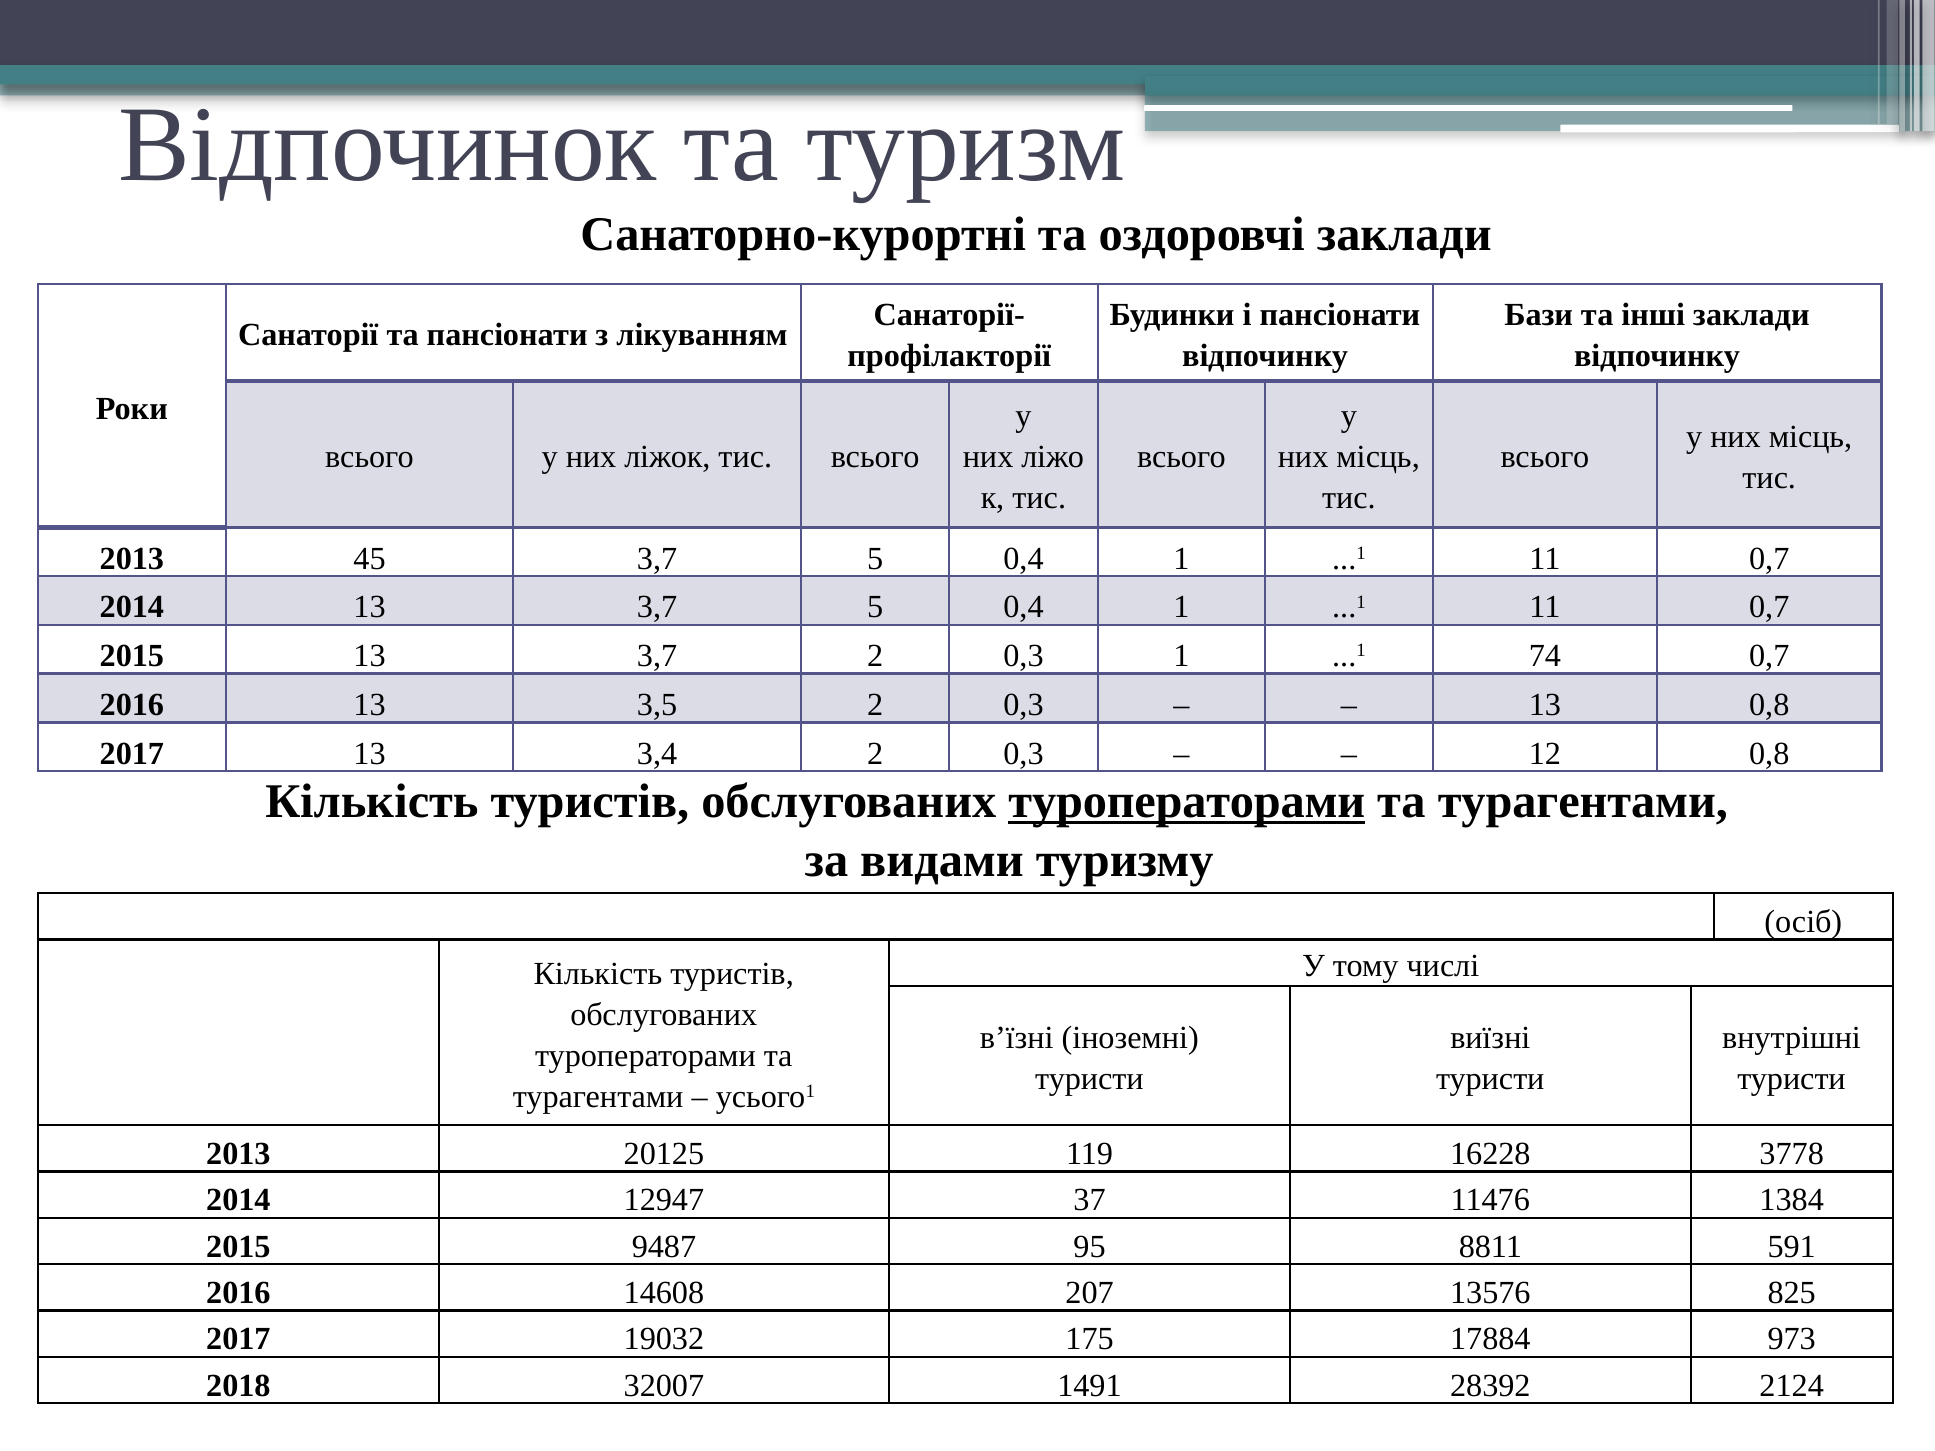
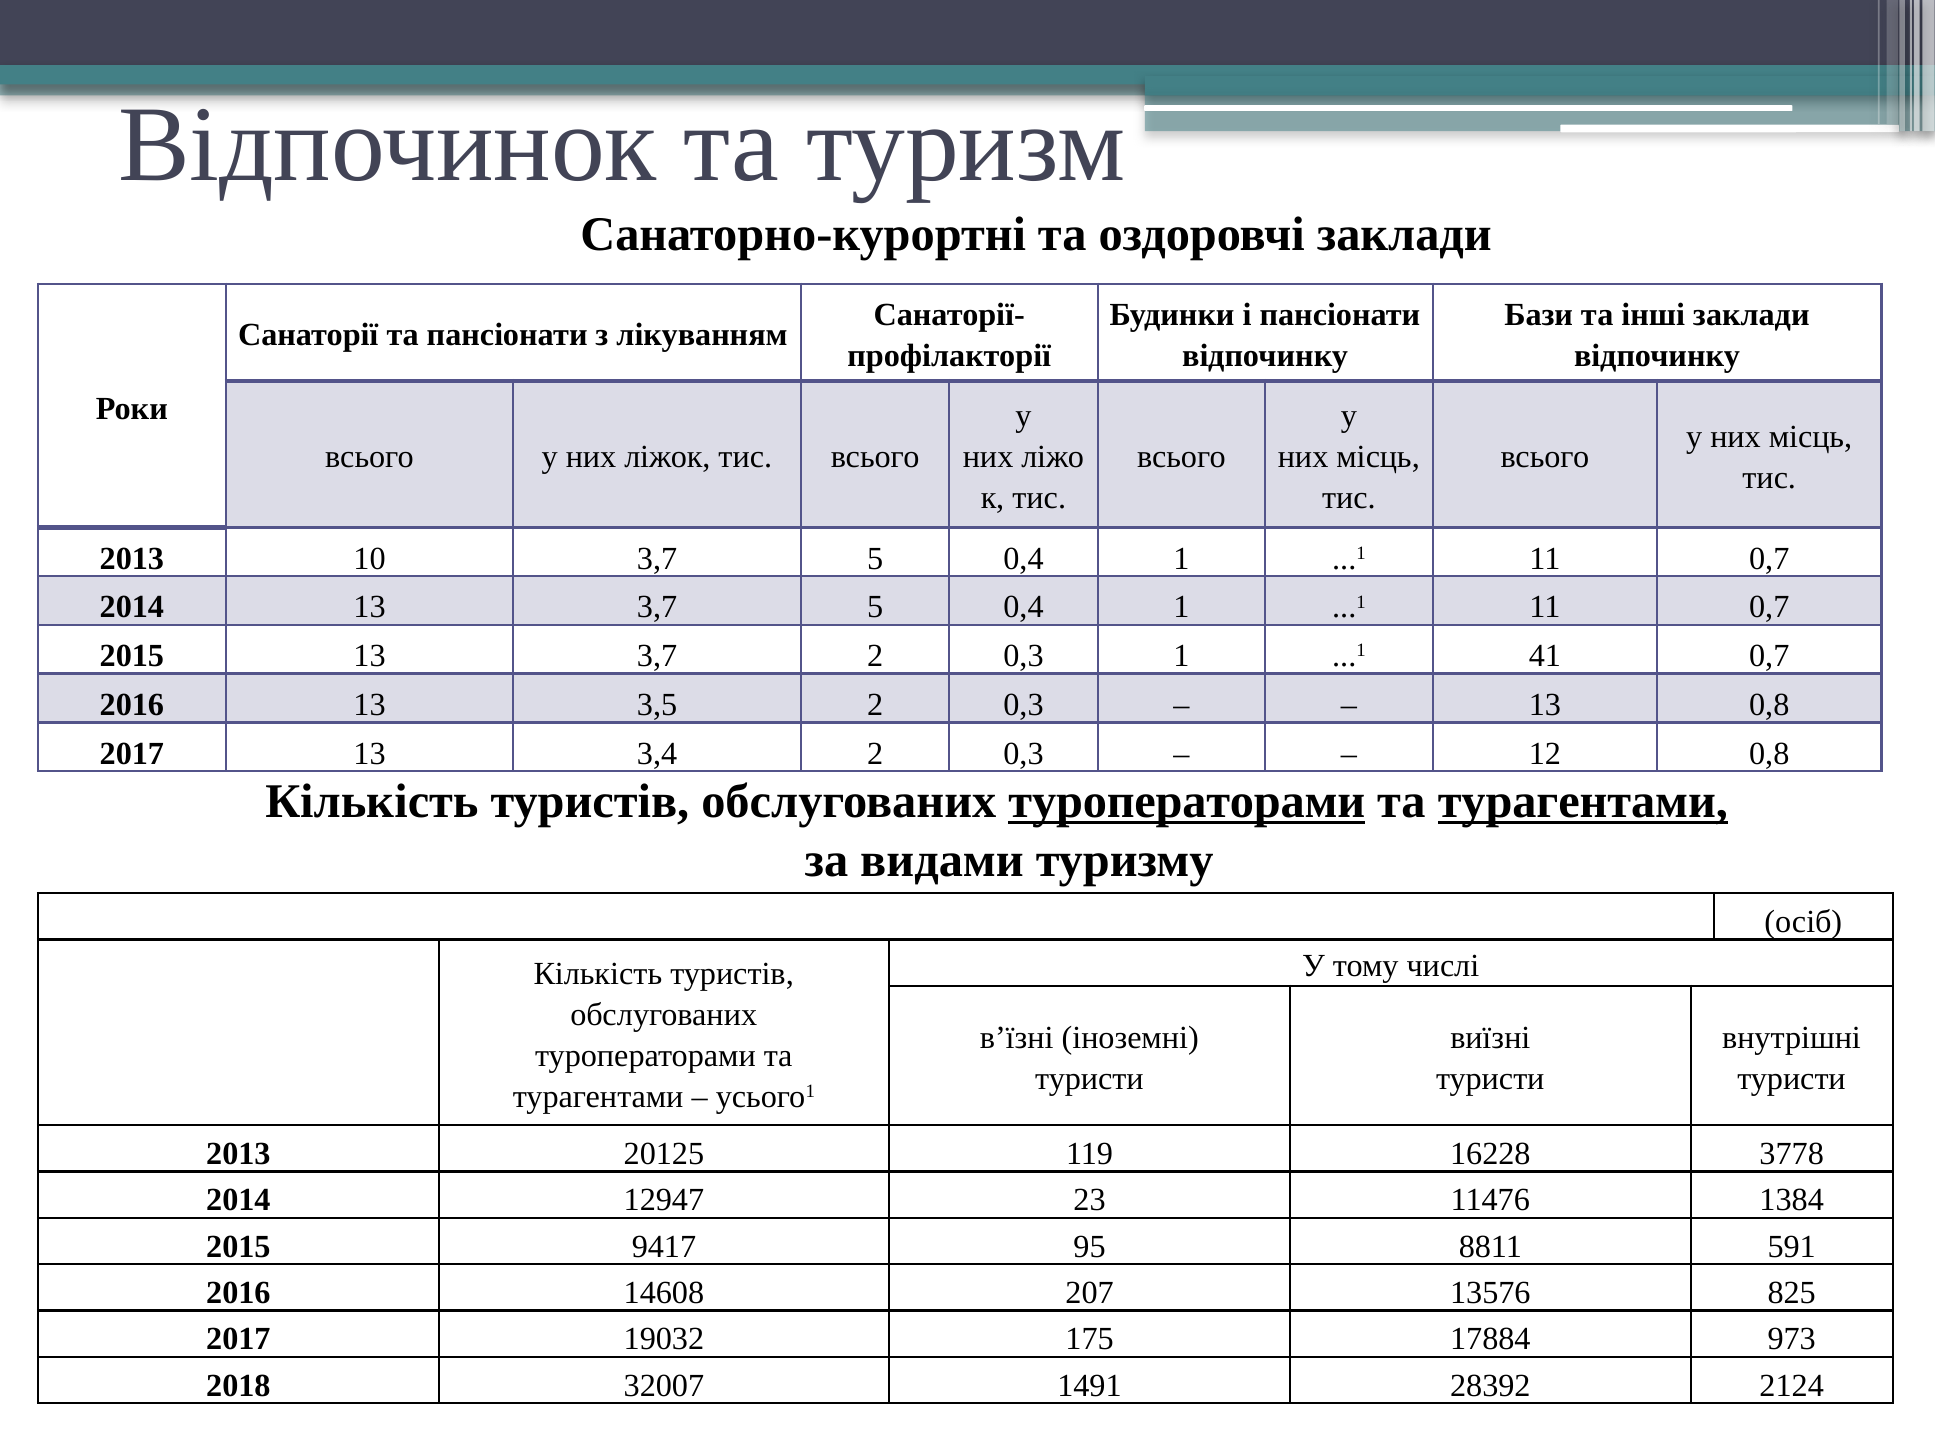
45: 45 -> 10
74: 74 -> 41
турагентами at (1583, 802) underline: none -> present
37: 37 -> 23
9487: 9487 -> 9417
